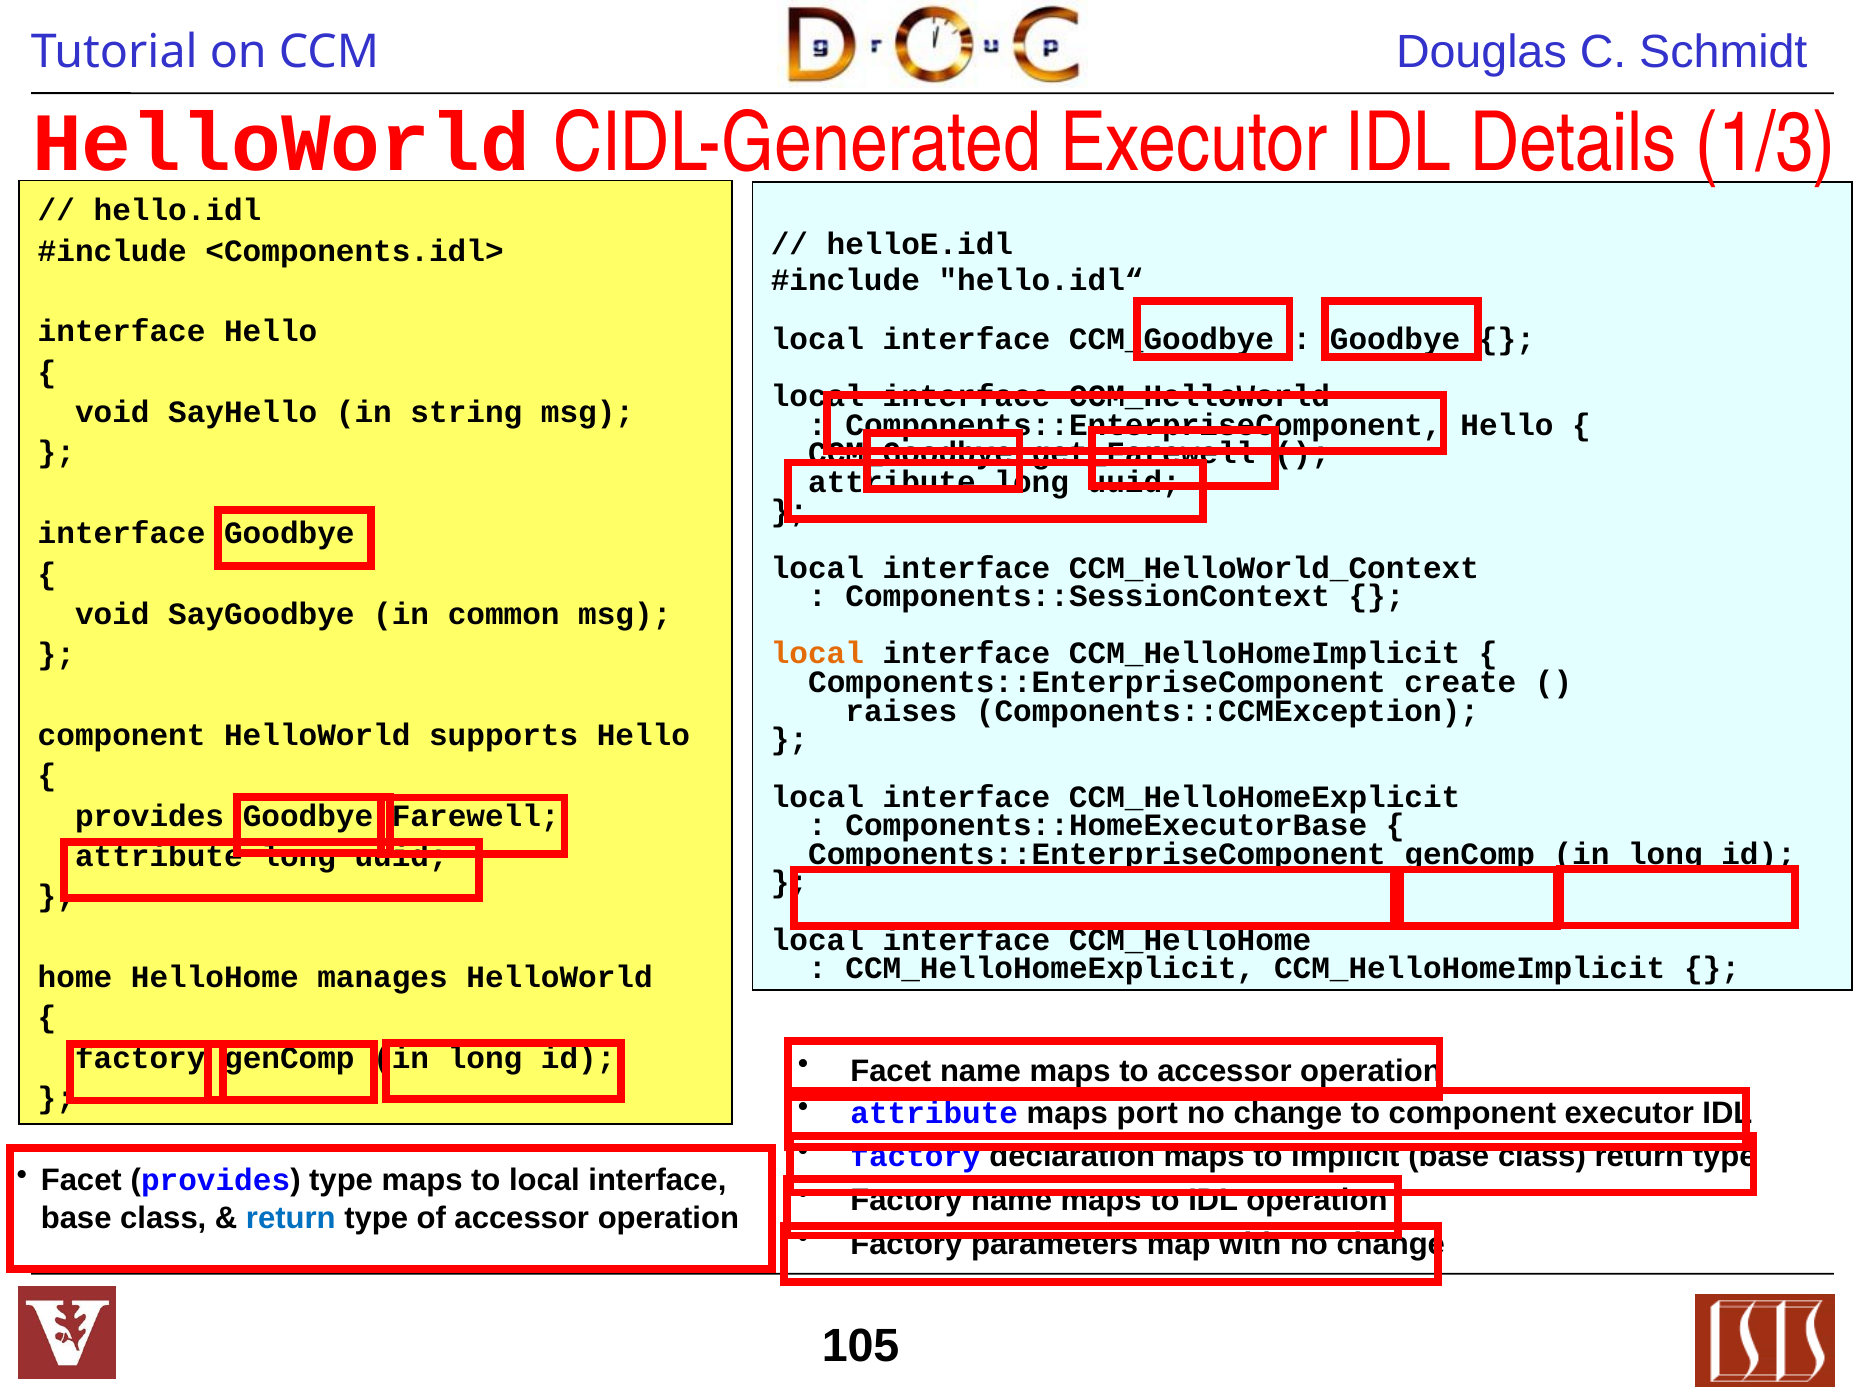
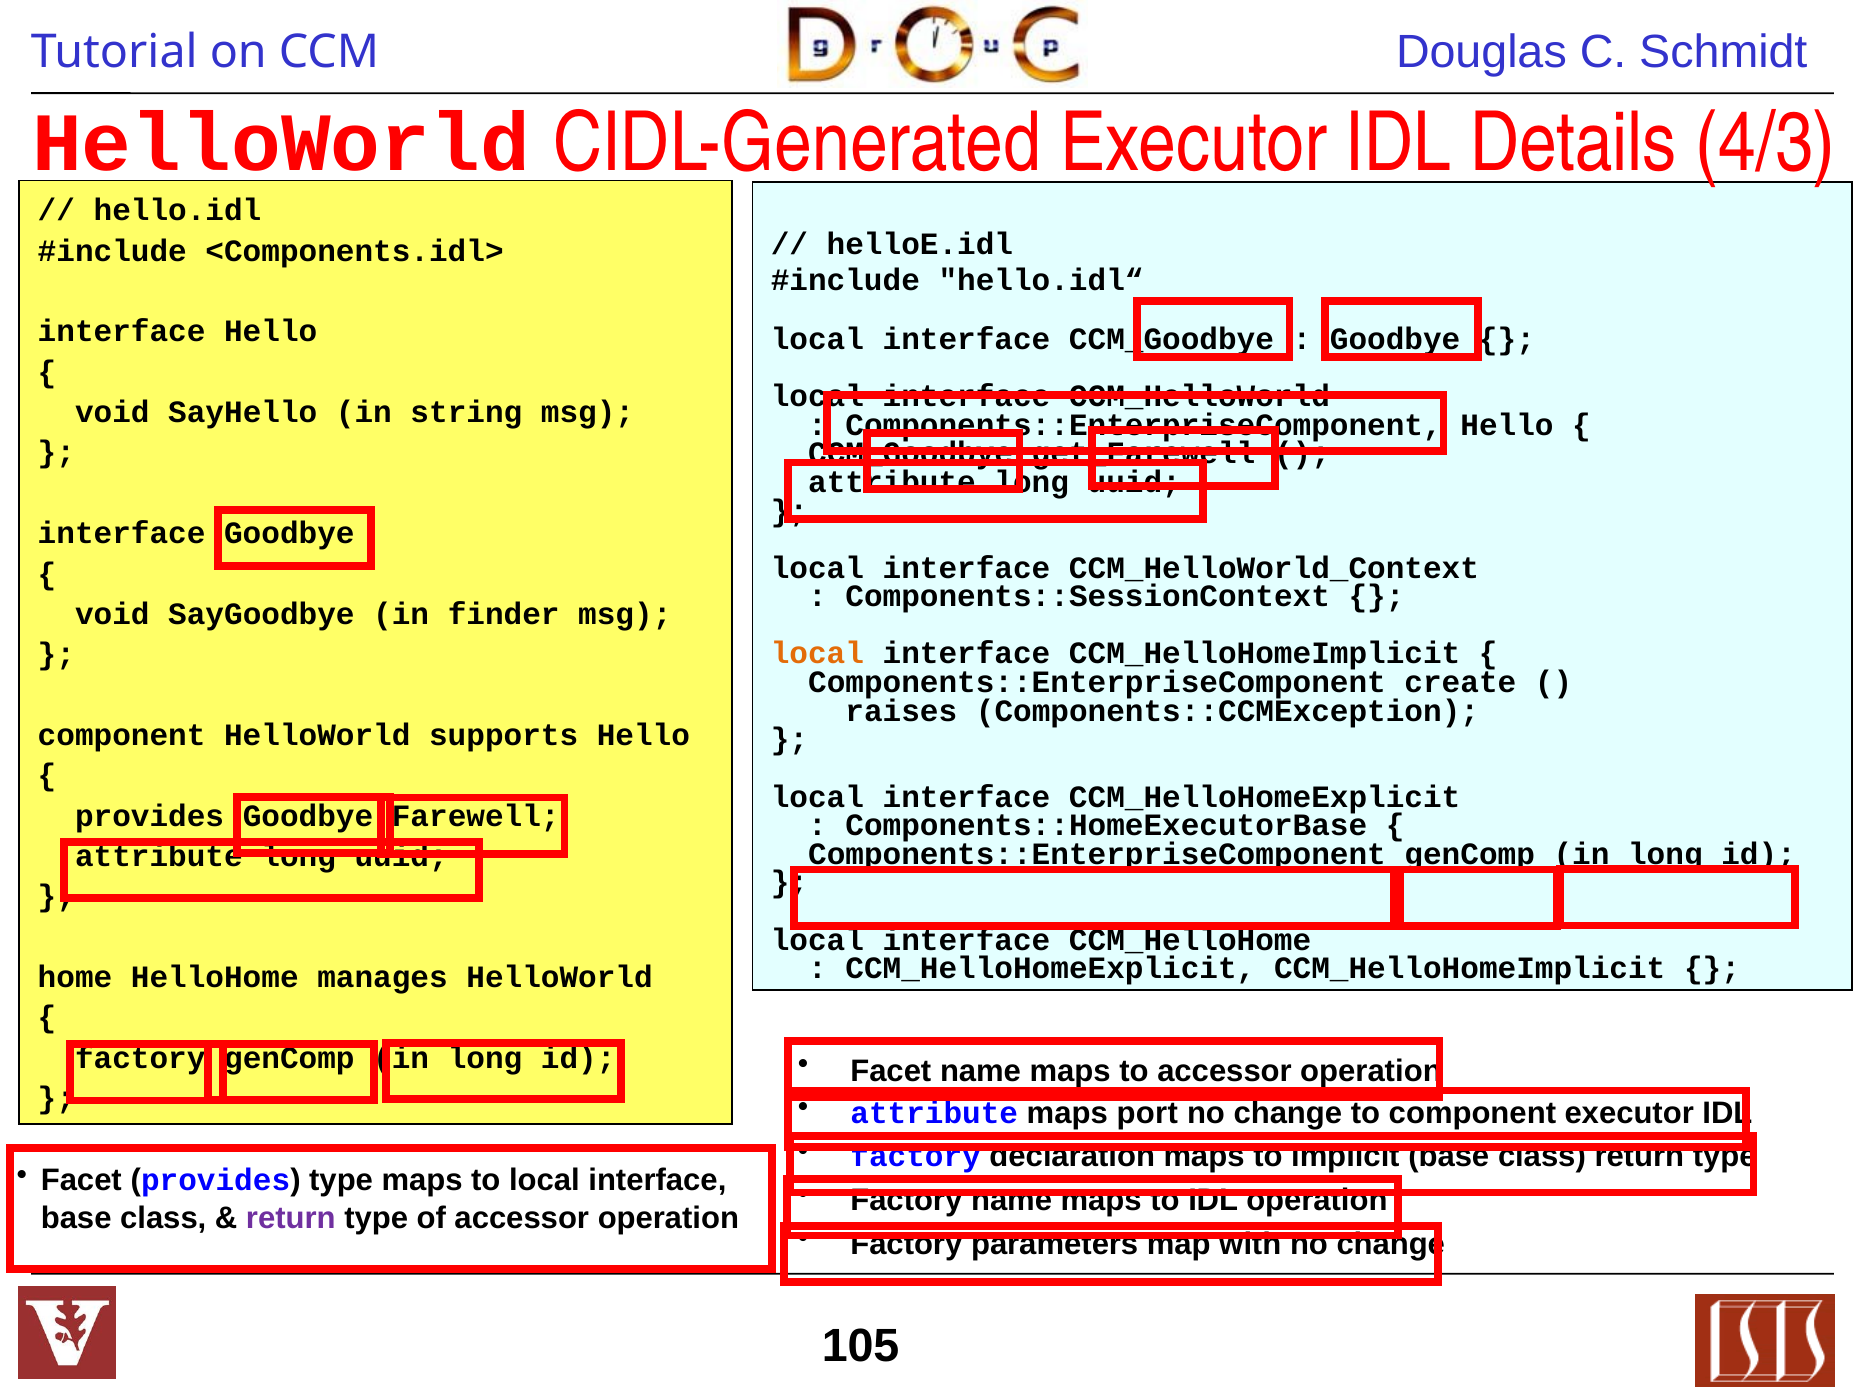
1/3: 1/3 -> 4/3
common: common -> finder
return at (291, 1219) colour: blue -> purple
